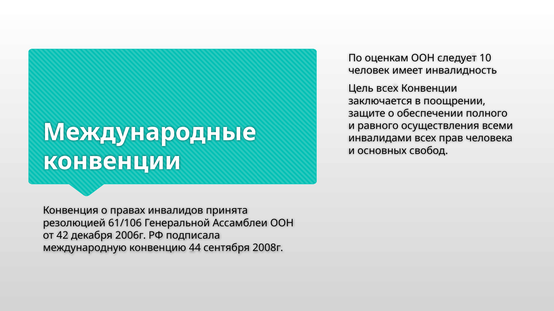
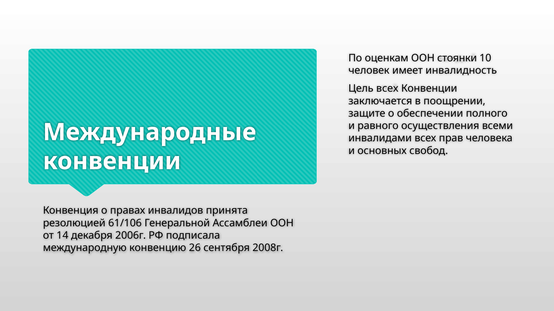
следует: следует -> стоянки
42: 42 -> 14
44: 44 -> 26
